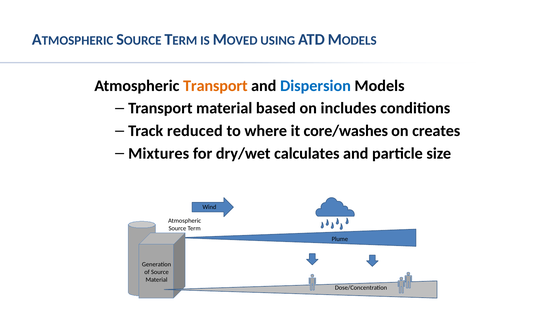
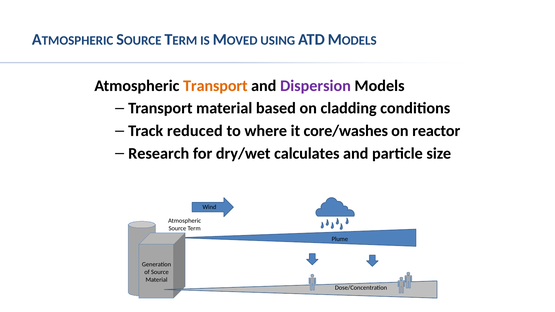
Dispersion colour: blue -> purple
includes: includes -> cladding
creates: creates -> reactor
Mixtures: Mixtures -> Research
